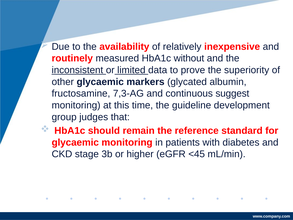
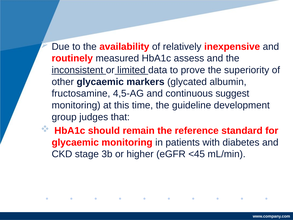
without: without -> assess
7,3-AG: 7,3-AG -> 4,5-AG
